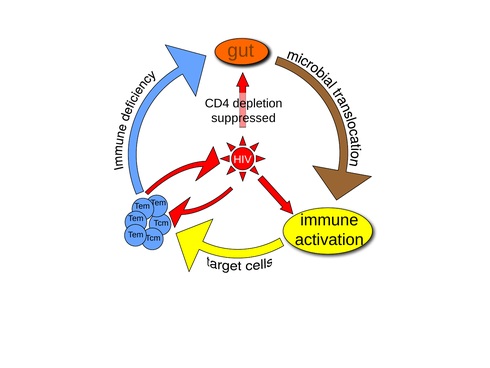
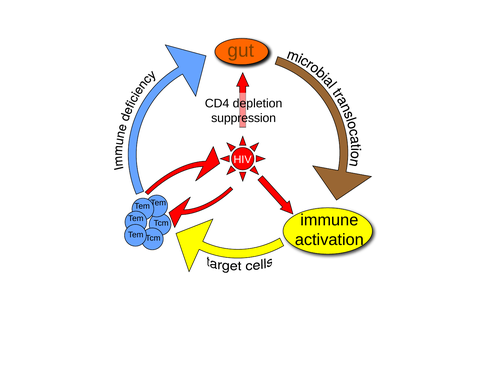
suppressed: suppressed -> suppression
